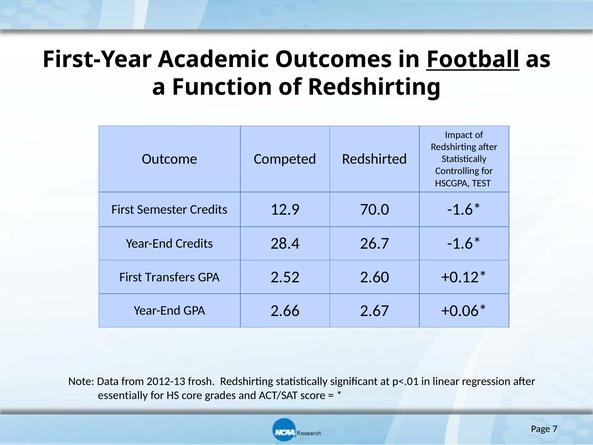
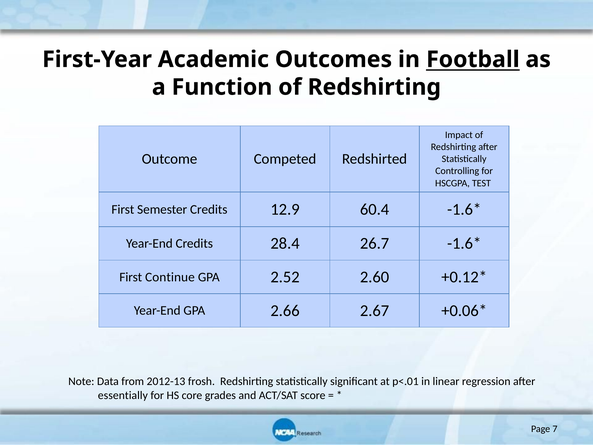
70.0: 70.0 -> 60.4
Transfers: Transfers -> Continue
